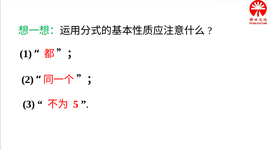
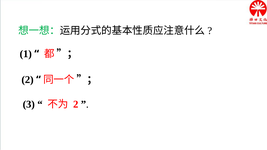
5 at (76, 104): 5 -> 2
